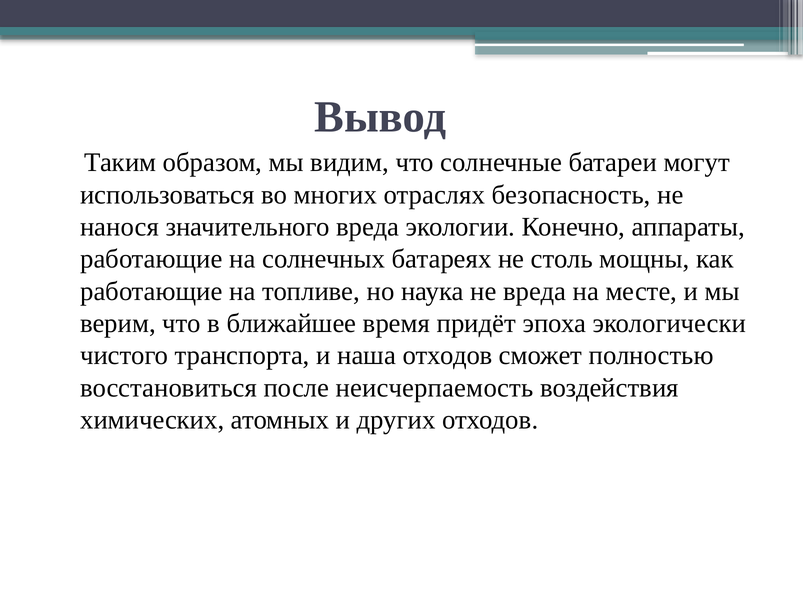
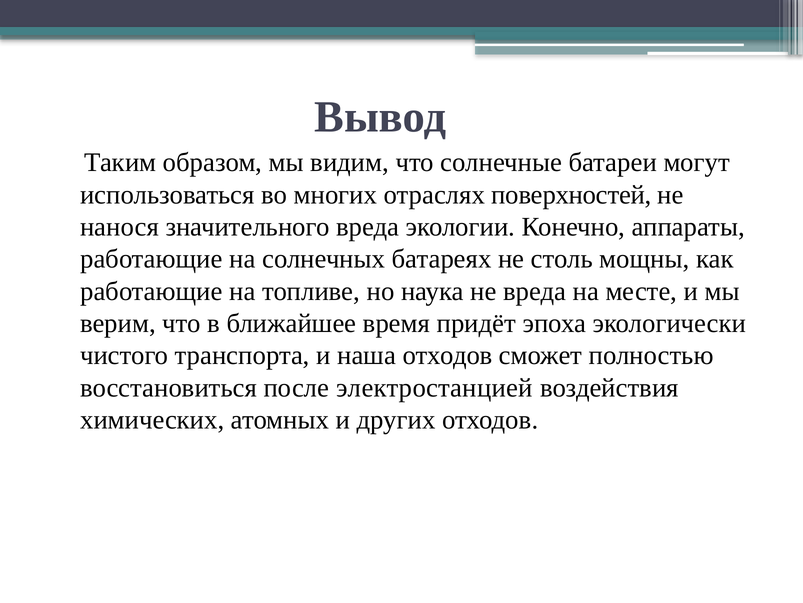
безопасность: безопасность -> поверхностей
неисчерпаемость: неисчерпаемость -> электростанцией
